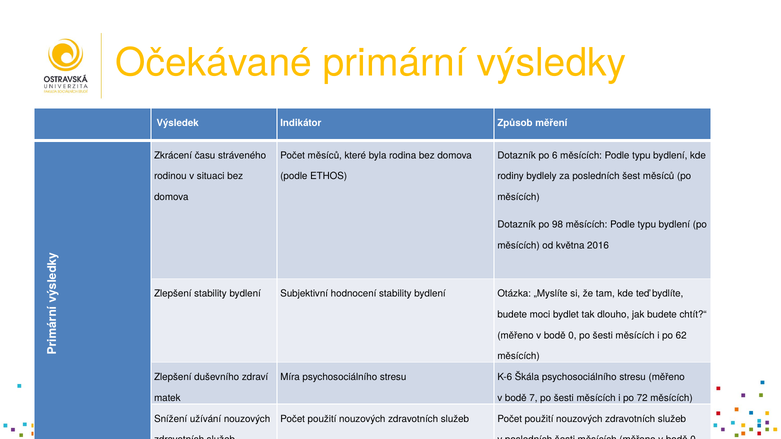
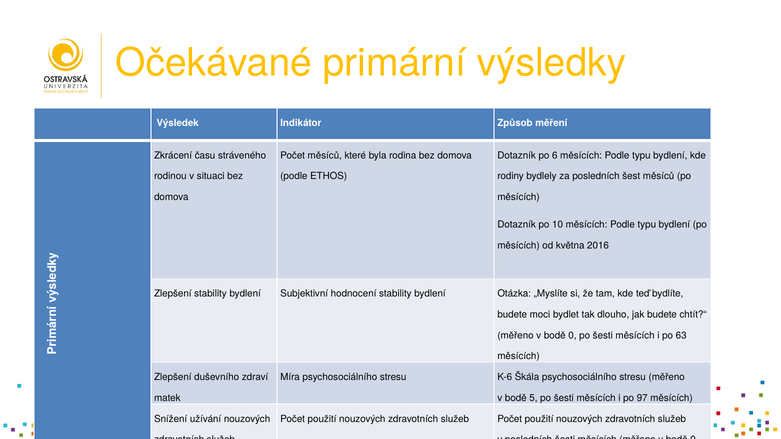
98: 98 -> 10
62: 62 -> 63
7: 7 -> 5
72: 72 -> 97
